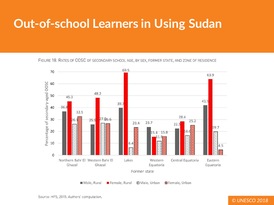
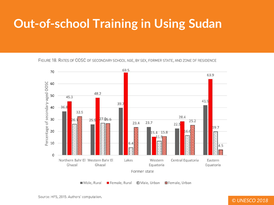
Learners: Learners -> Training
